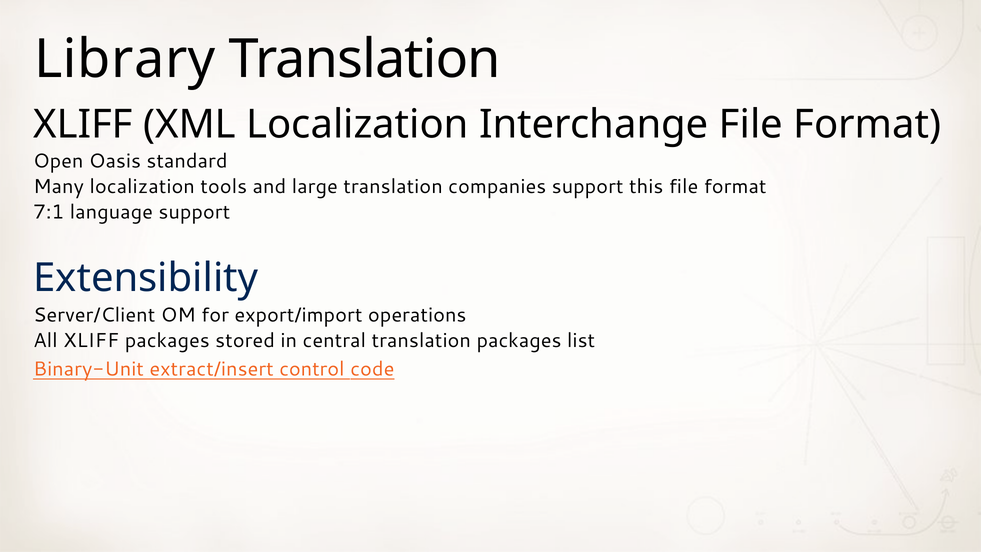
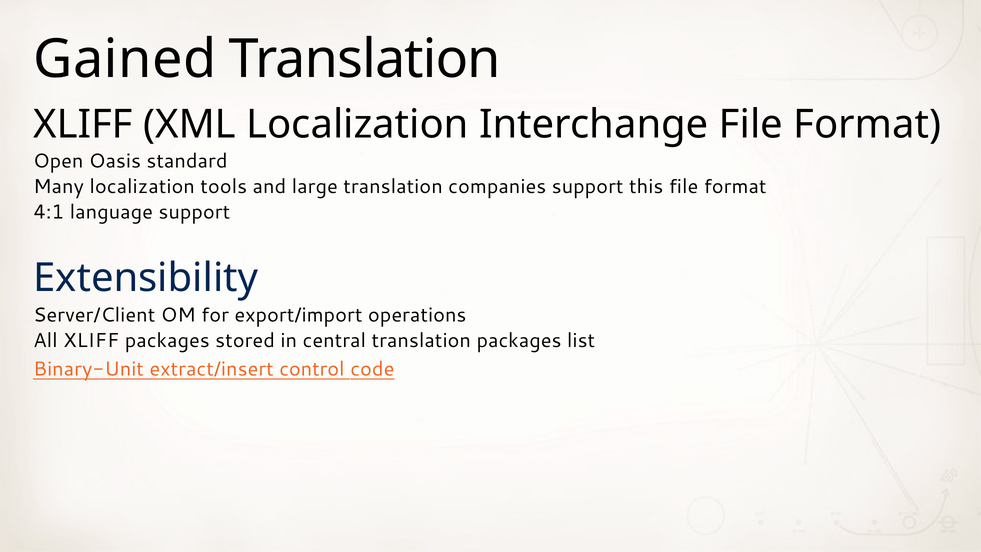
Library: Library -> Gained
7:1: 7:1 -> 4:1
